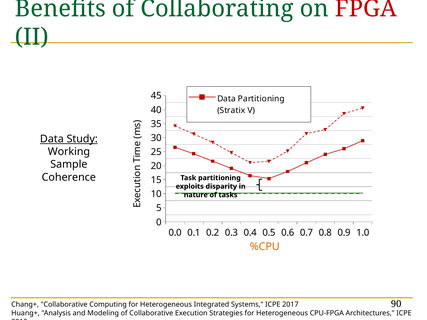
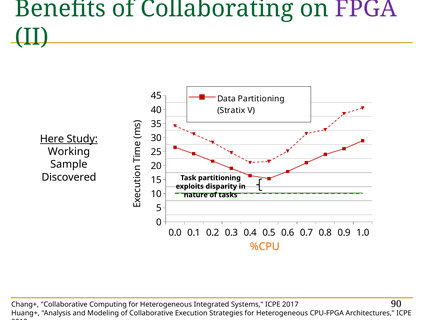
FPGA colour: red -> purple
Data at (52, 139): Data -> Here
Coherence: Coherence -> Discovered
